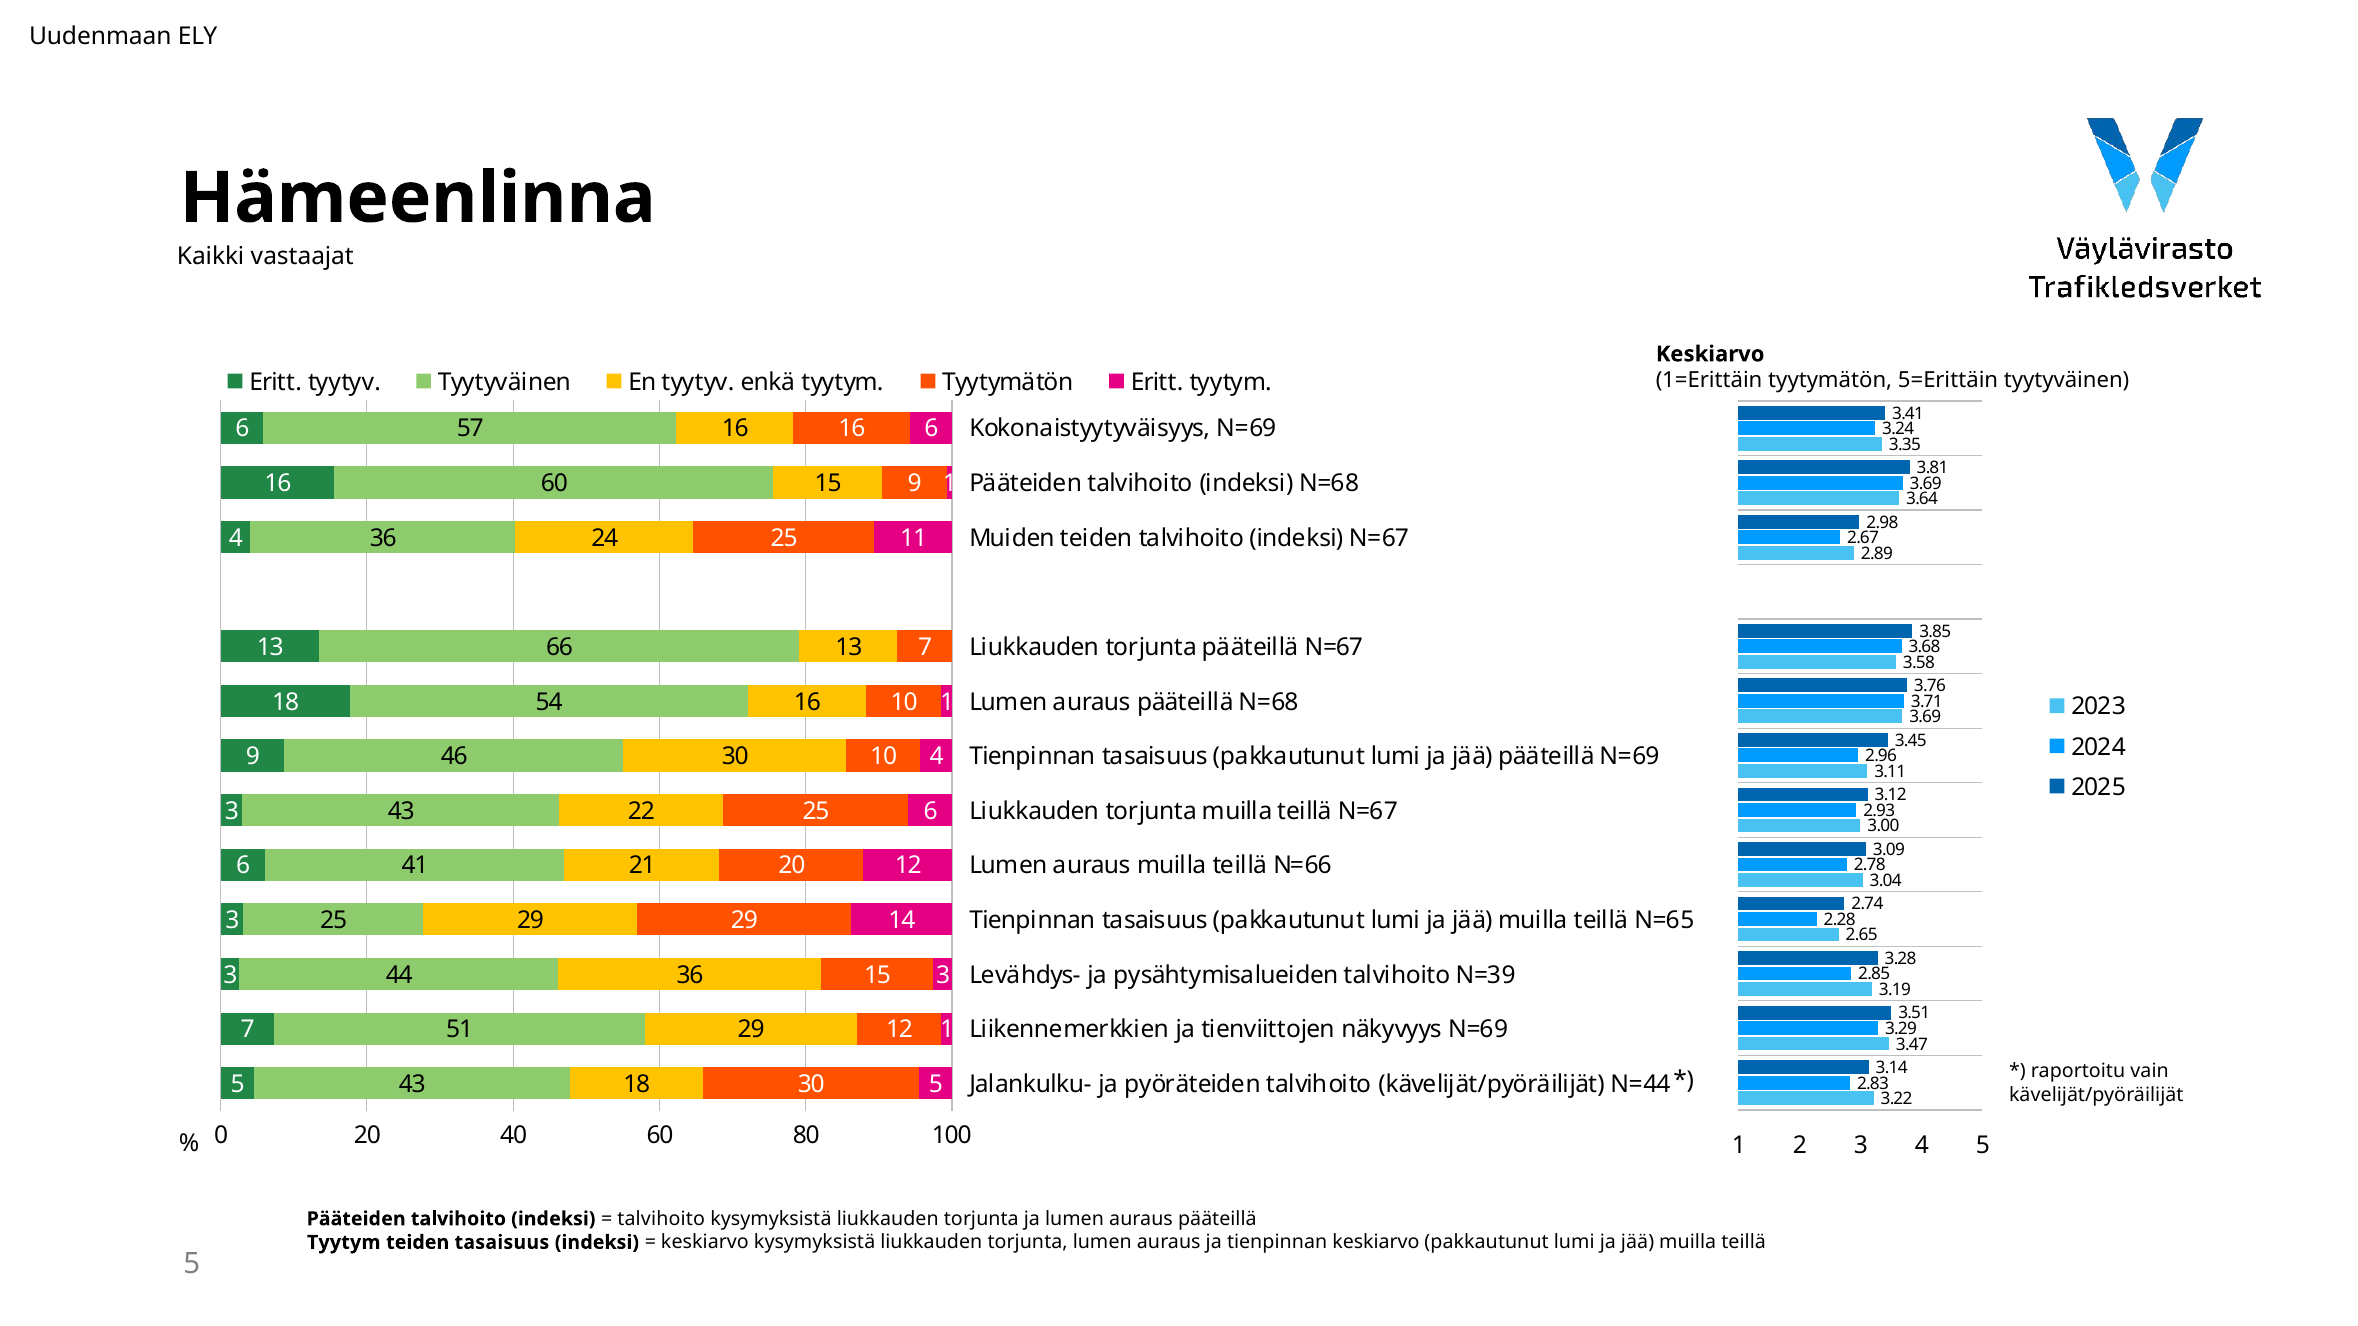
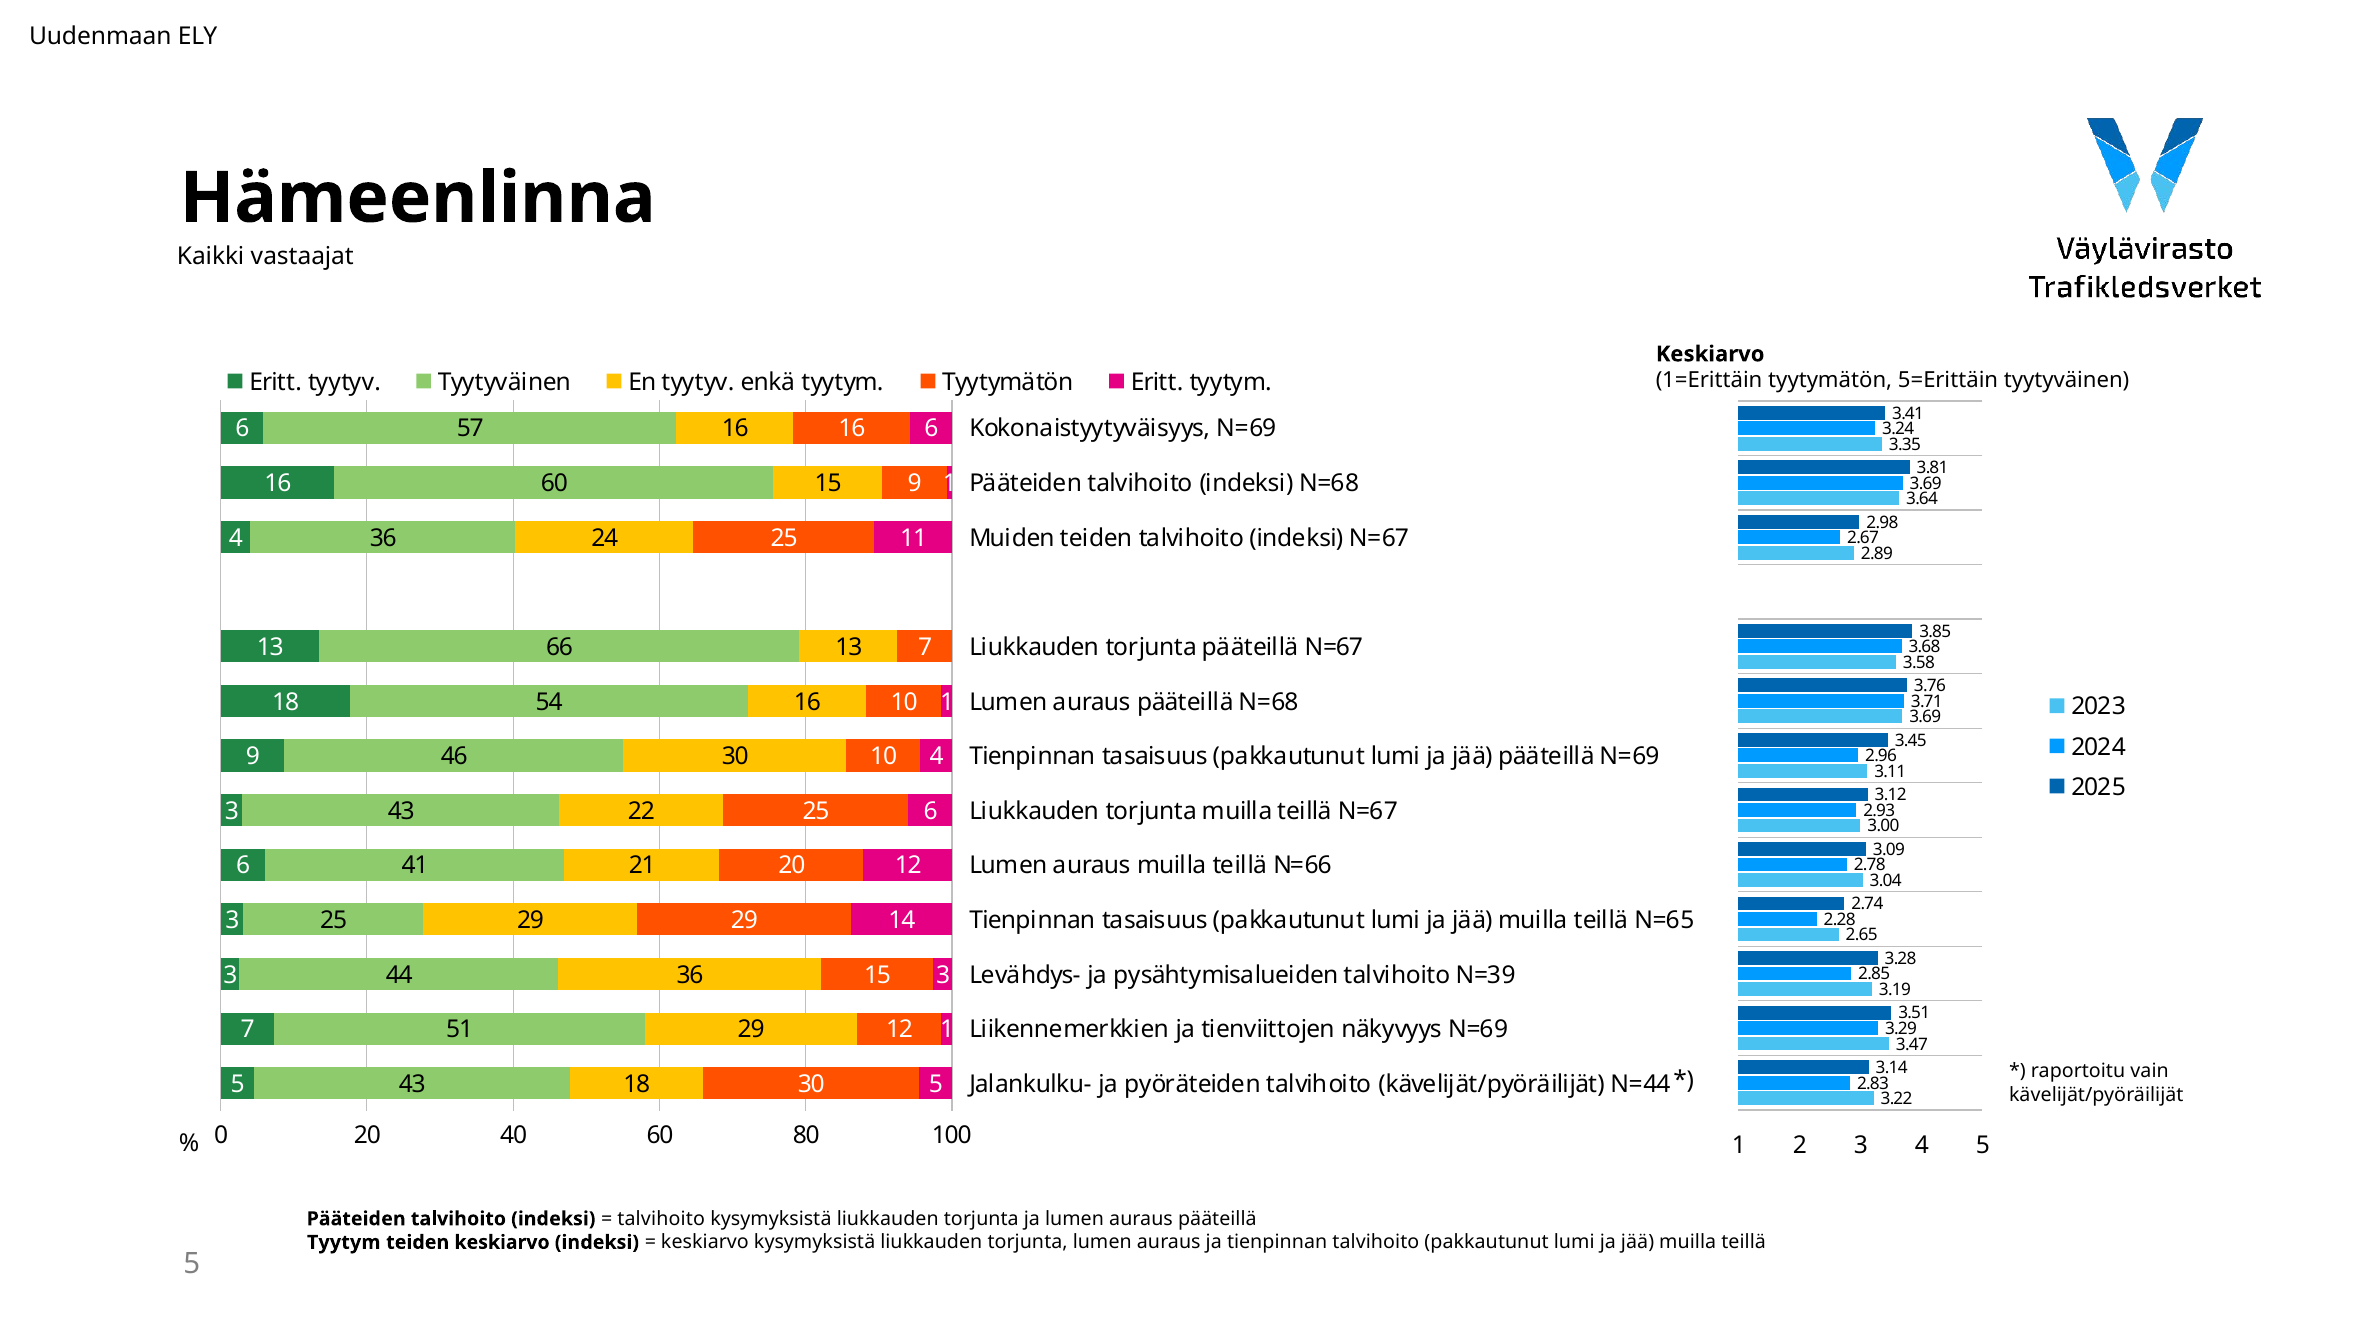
teiden tasaisuus: tasaisuus -> keskiarvo
tienpinnan keskiarvo: keskiarvo -> talvihoito
